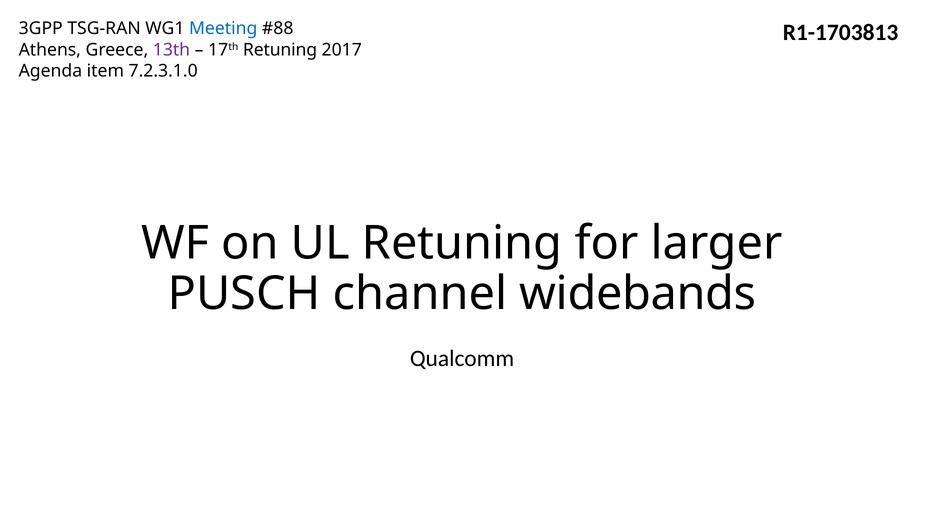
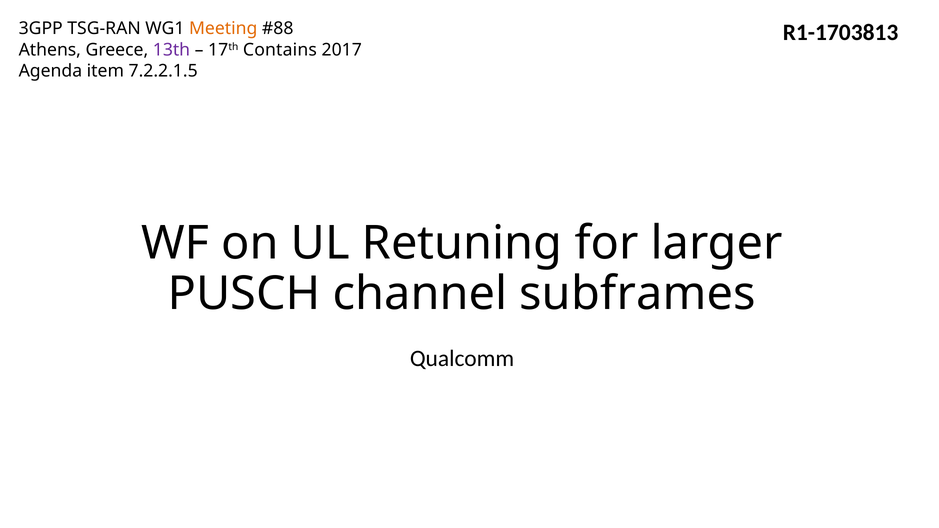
Meeting colour: blue -> orange
17th Retuning: Retuning -> Contains
7.2.3.1.0: 7.2.3.1.0 -> 7.2.2.1.5
widebands: widebands -> subframes
